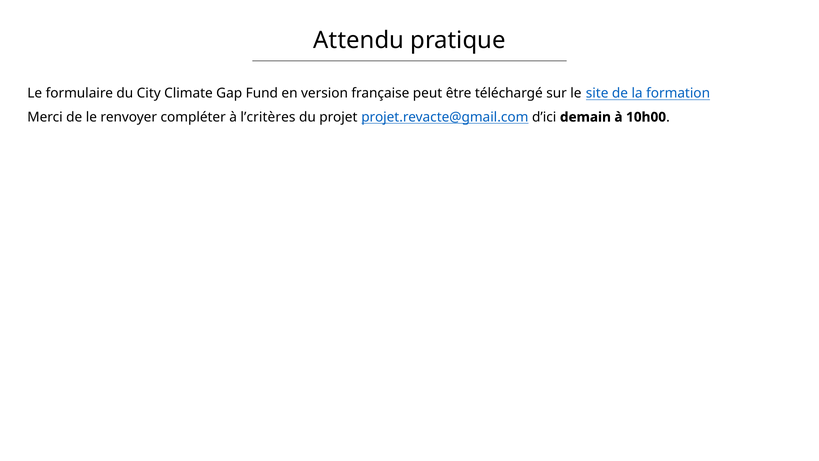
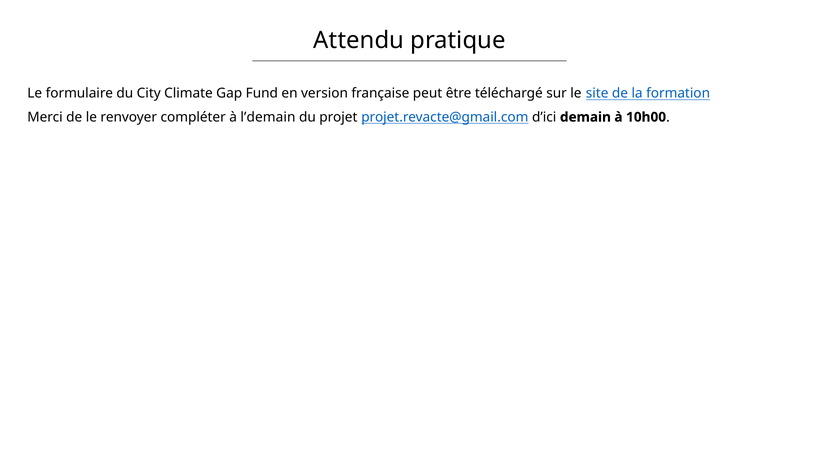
l’critères: l’critères -> l’demain
